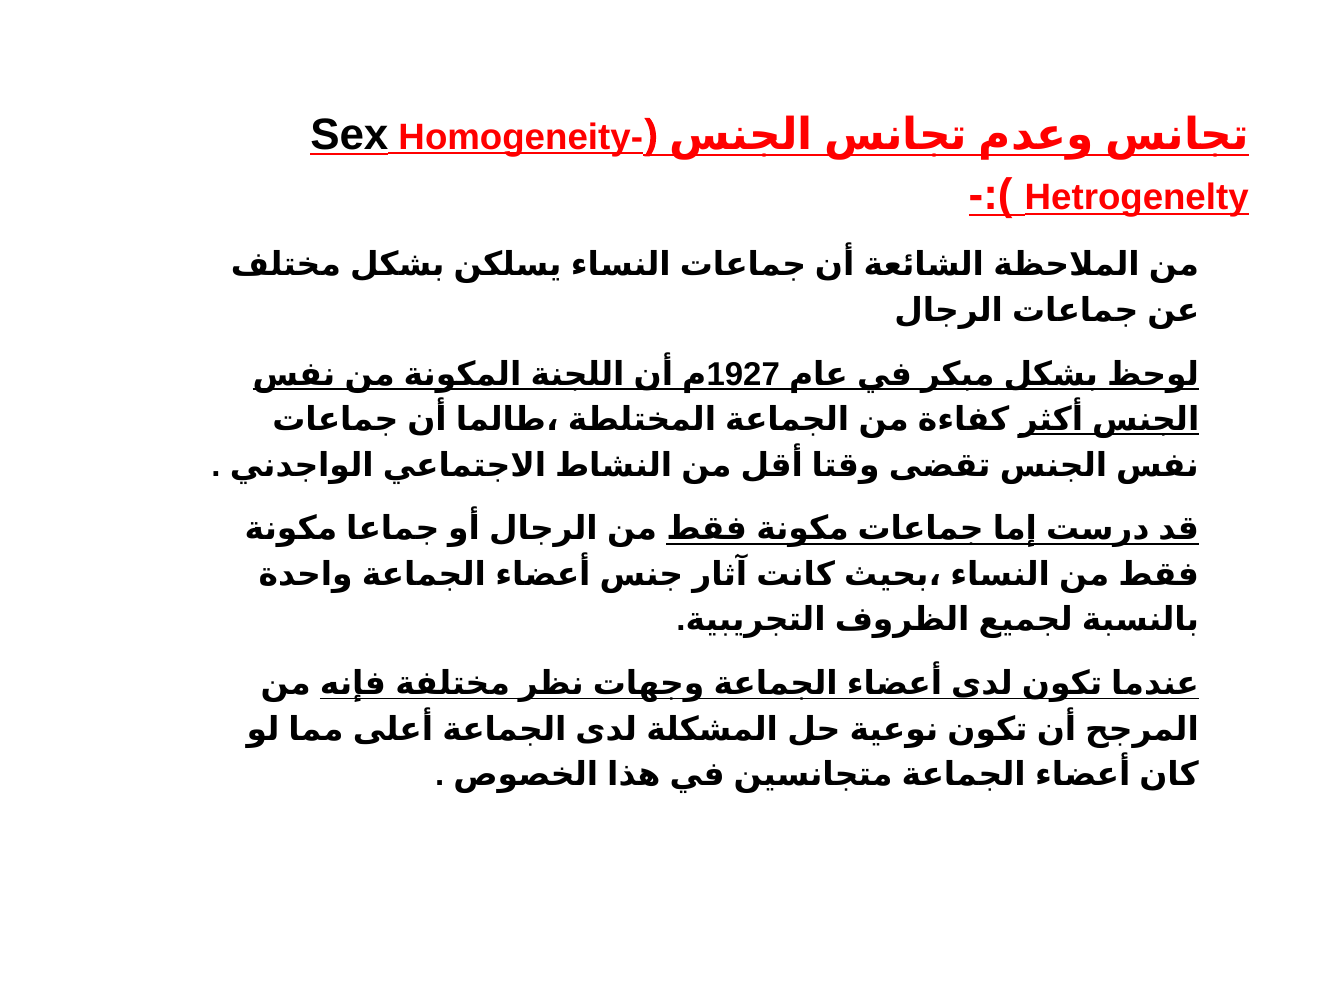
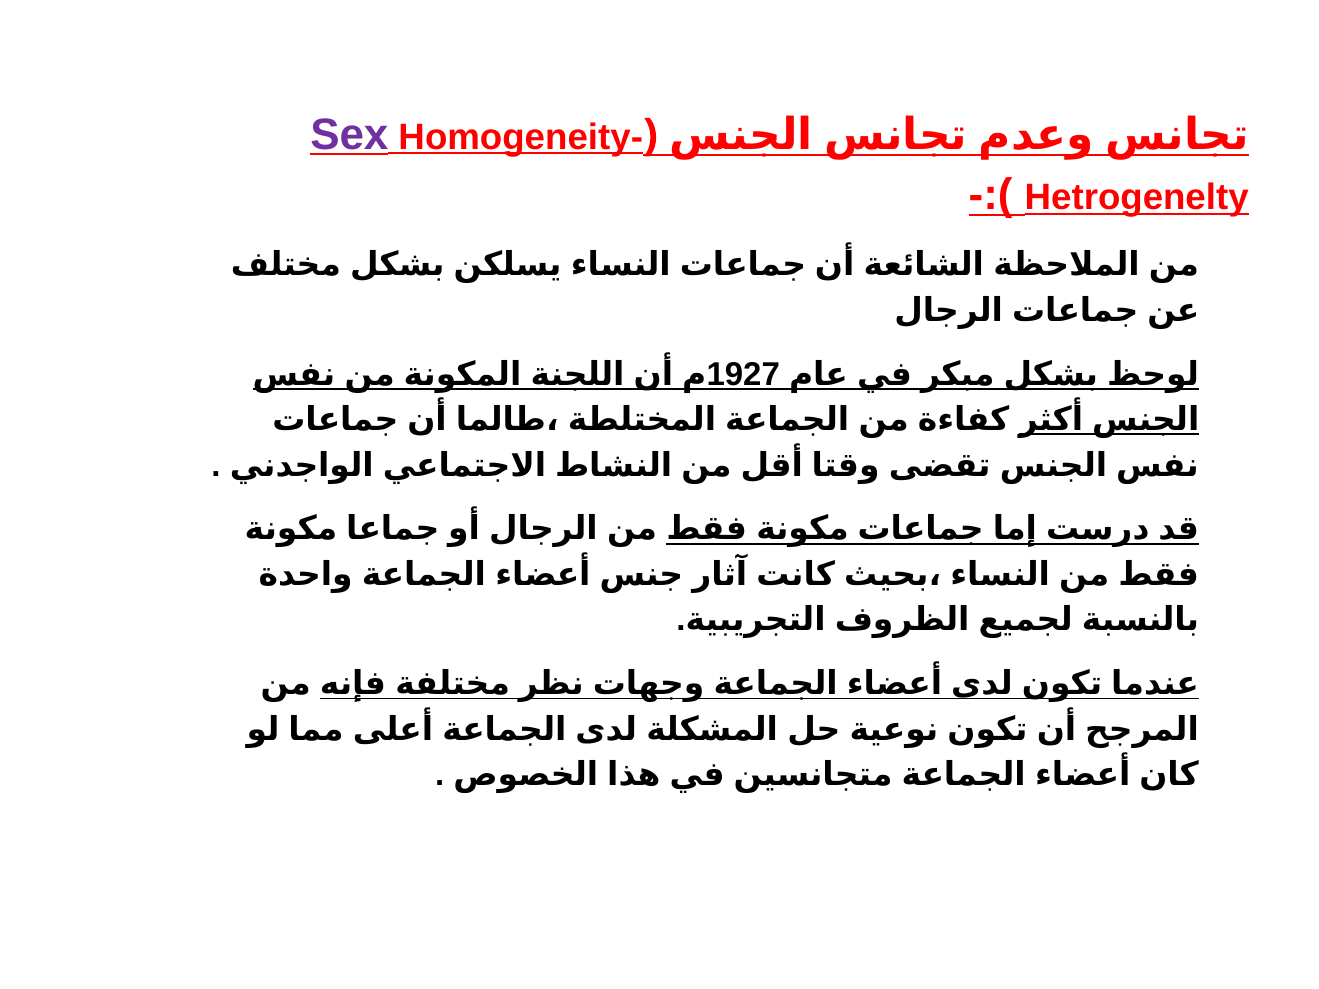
Sex colour: black -> purple
